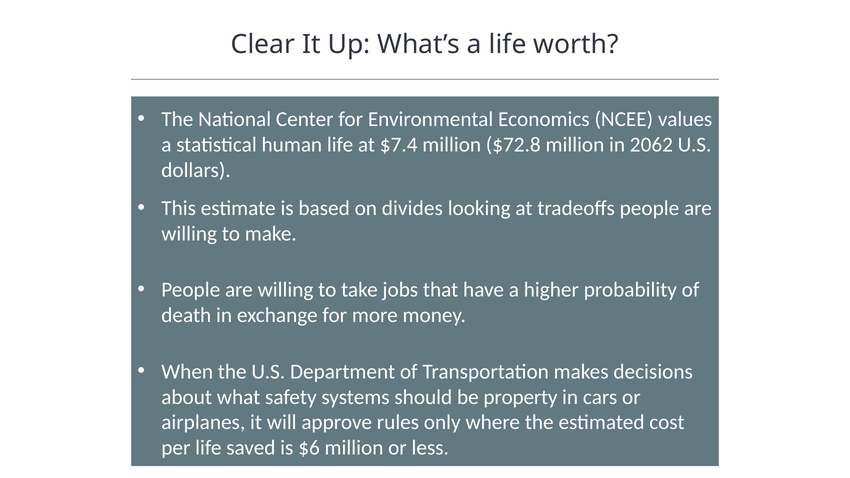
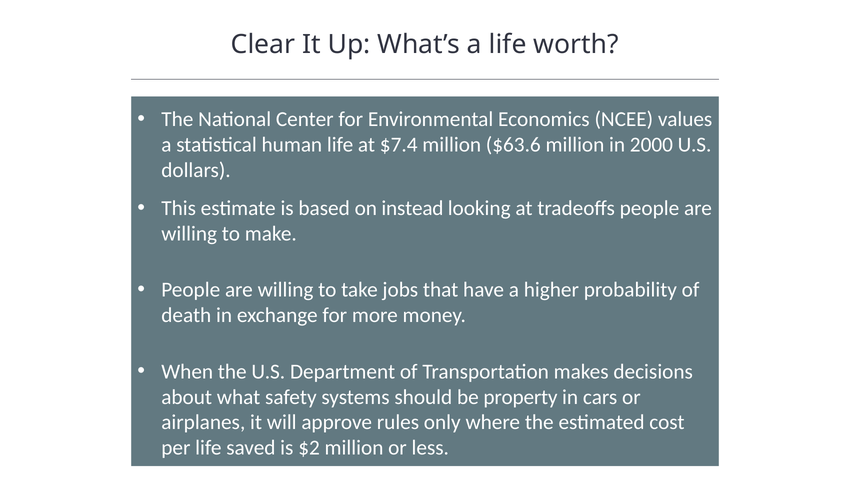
$72.8: $72.8 -> $63.6
2062: 2062 -> 2000
divides: divides -> instead
$6: $6 -> $2
